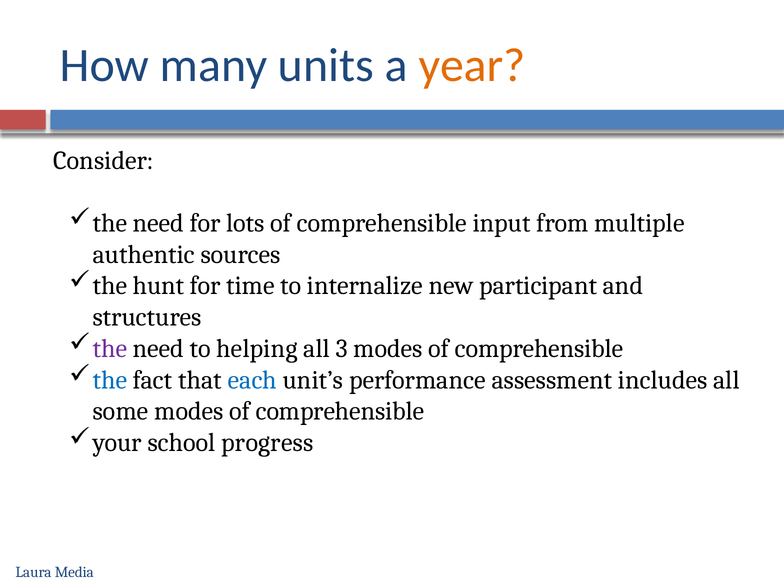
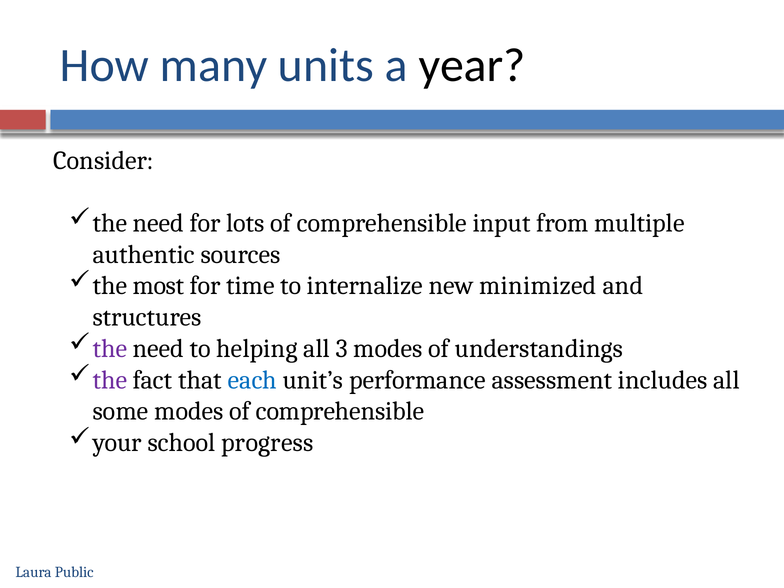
year colour: orange -> black
hunt: hunt -> most
participant: participant -> minimized
3 modes of comprehensible: comprehensible -> understandings
the at (110, 380) colour: blue -> purple
Media: Media -> Public
